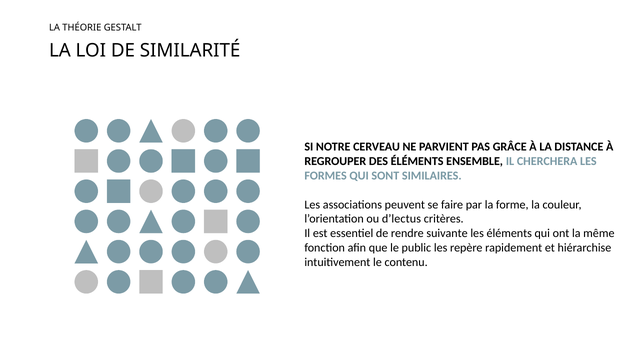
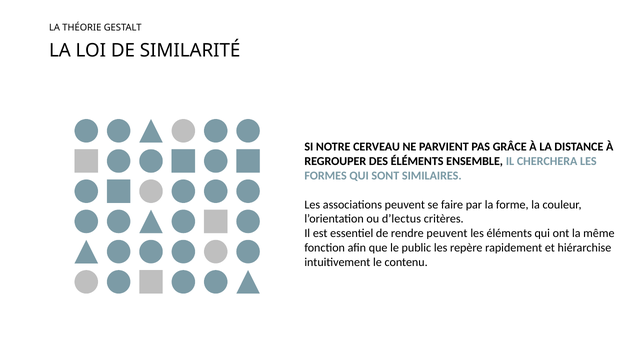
rendre suivante: suivante -> peuvent
